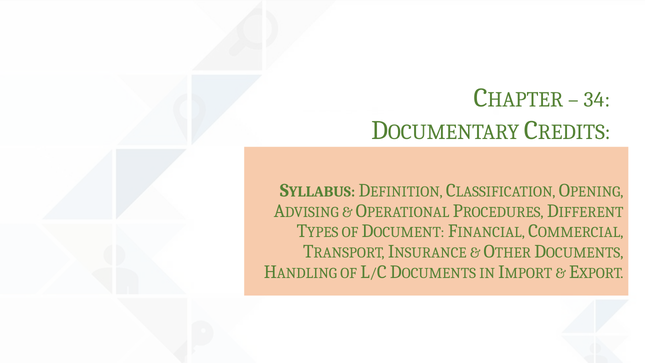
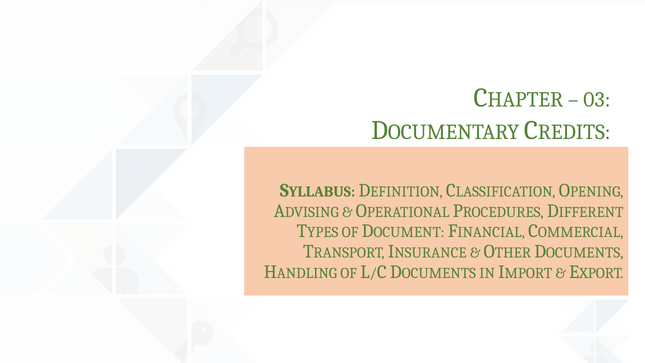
34: 34 -> 03
